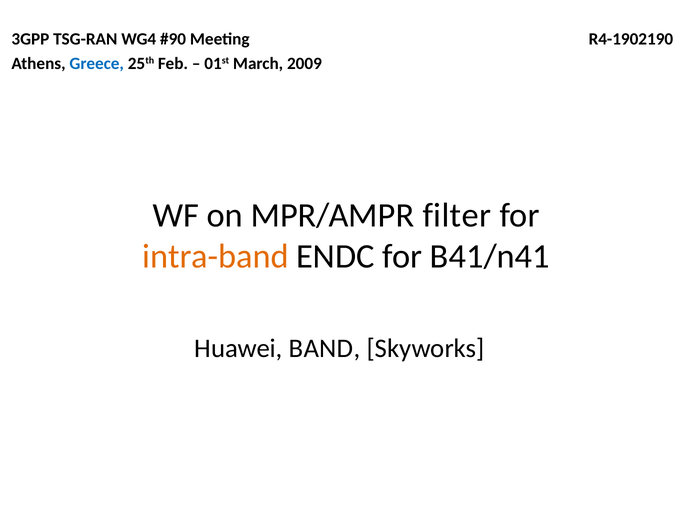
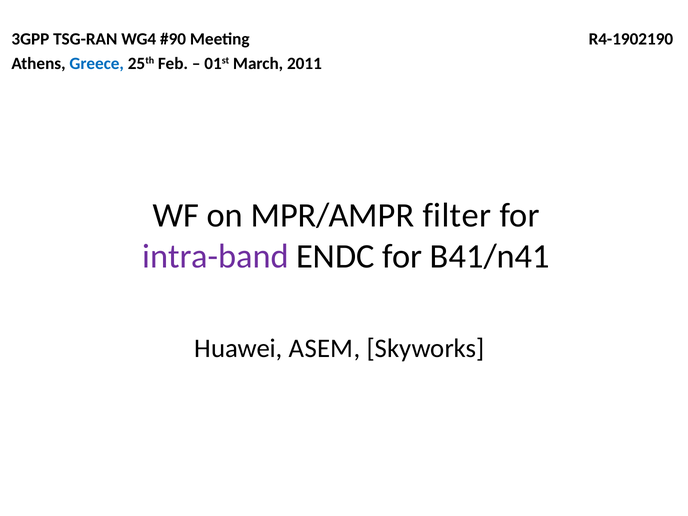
2009: 2009 -> 2011
intra-band colour: orange -> purple
BAND: BAND -> ASEM
